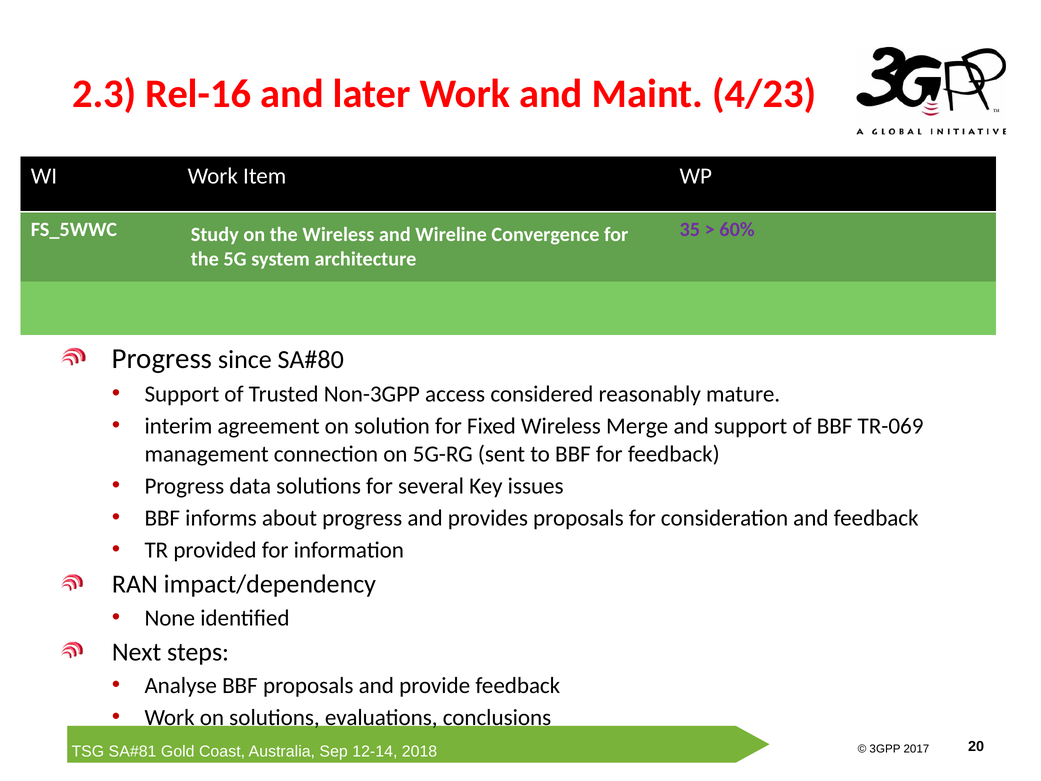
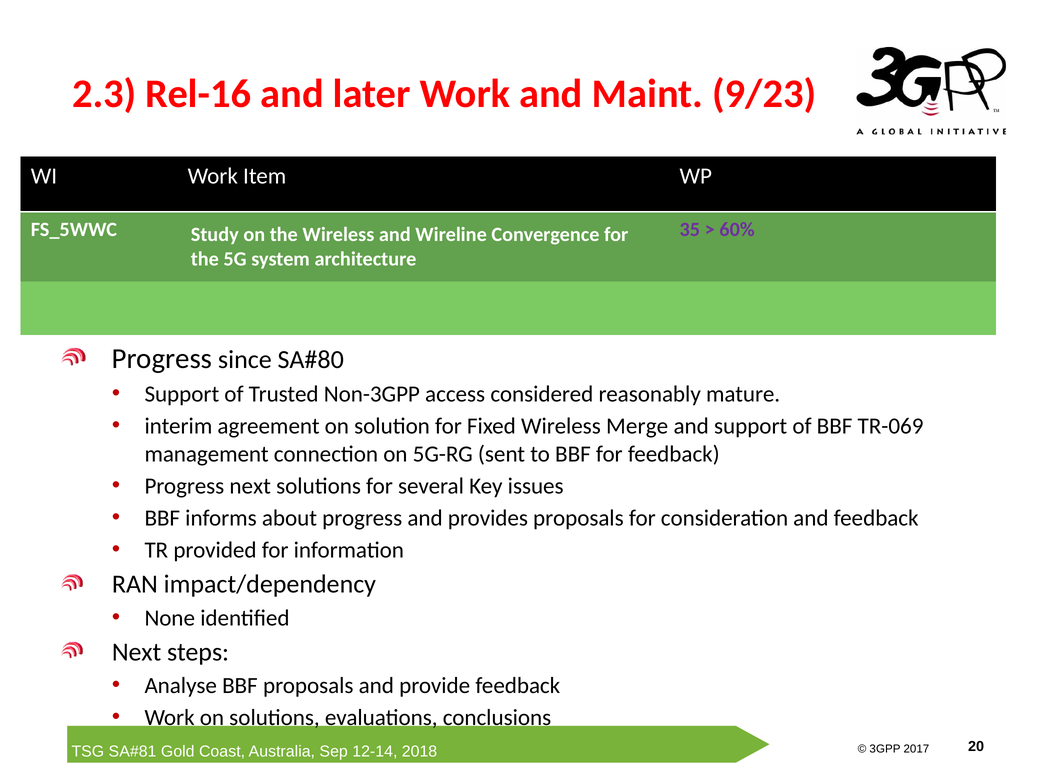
4/23: 4/23 -> 9/23
Progress data: data -> next
